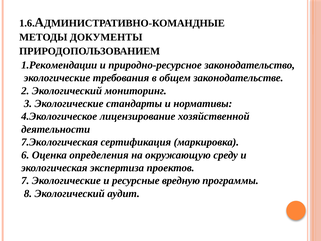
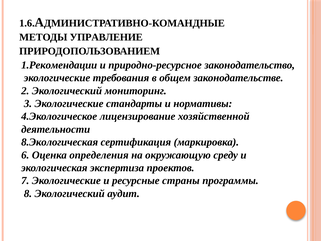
ДОКУМЕНТЫ: ДОКУМЕНТЫ -> УПРАВЛЕНИЕ
7.Экологическая: 7.Экологическая -> 8.Экологическая
вредную: вредную -> страны
